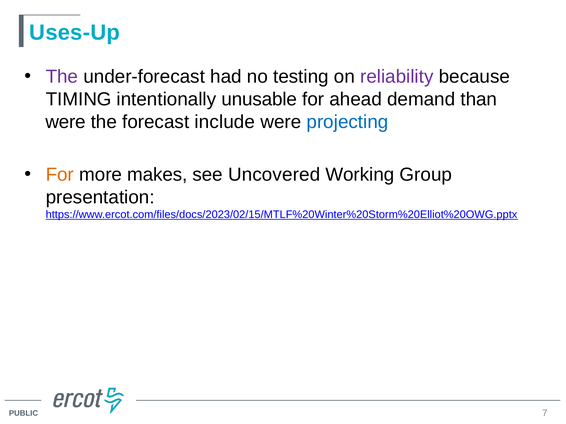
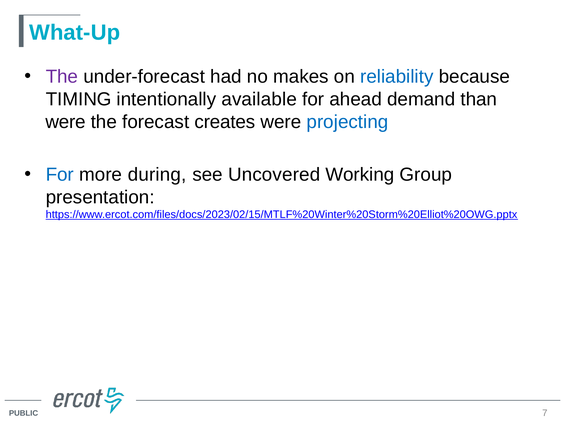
Uses-Up: Uses-Up -> What-Up
testing: testing -> makes
reliability colour: purple -> blue
unusable: unusable -> available
include: include -> creates
For at (60, 175) colour: orange -> blue
makes: makes -> during
